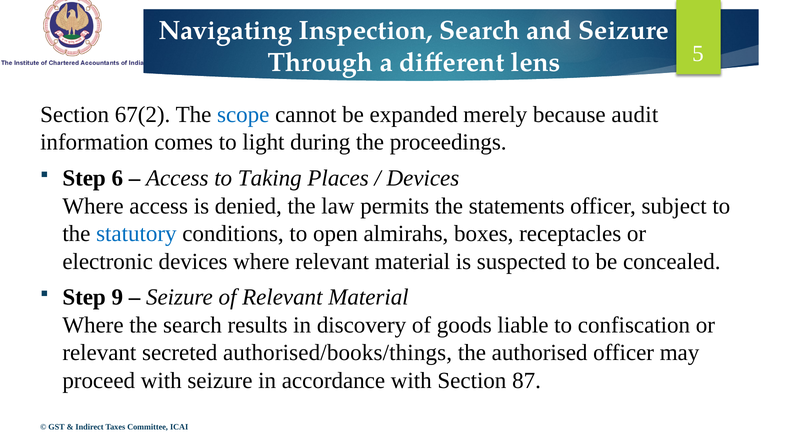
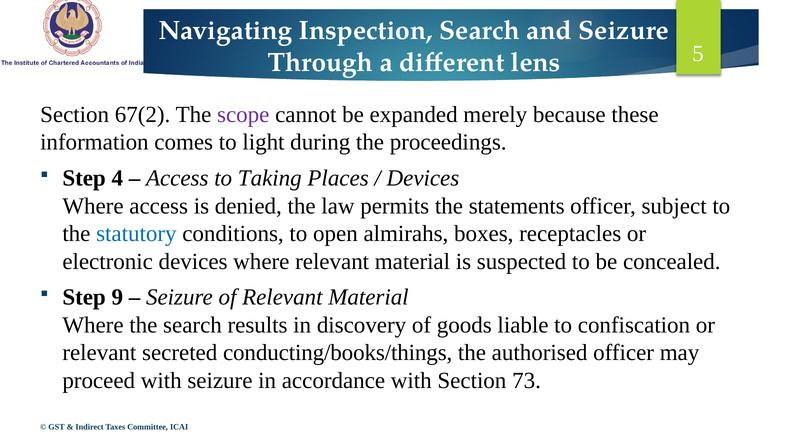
scope colour: blue -> purple
audit: audit -> these
6: 6 -> 4
authorised/books/things: authorised/books/things -> conducting/books/things
87: 87 -> 73
